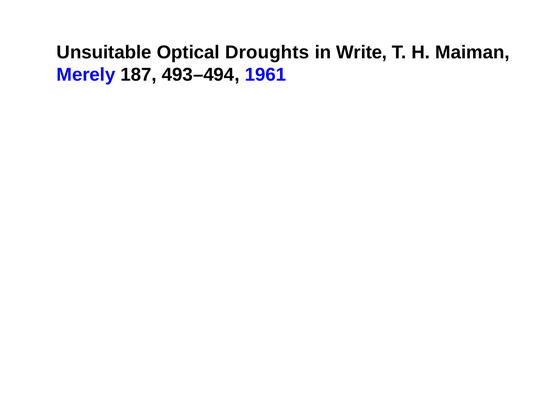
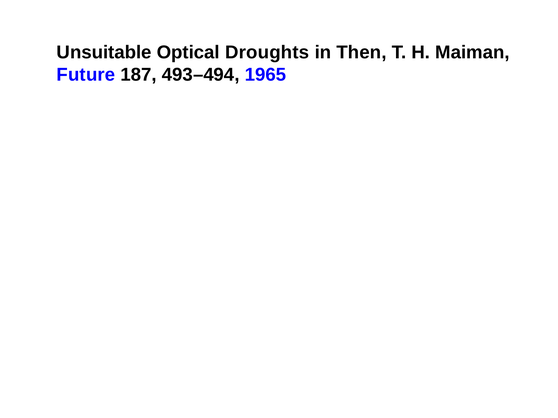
Write: Write -> Then
Merely: Merely -> Future
1961: 1961 -> 1965
